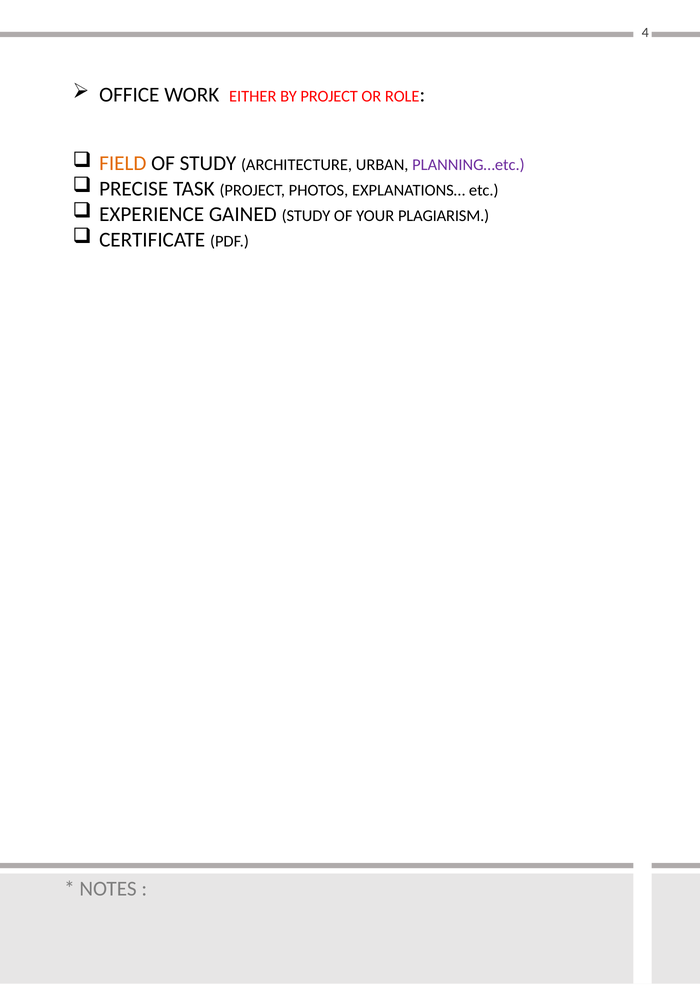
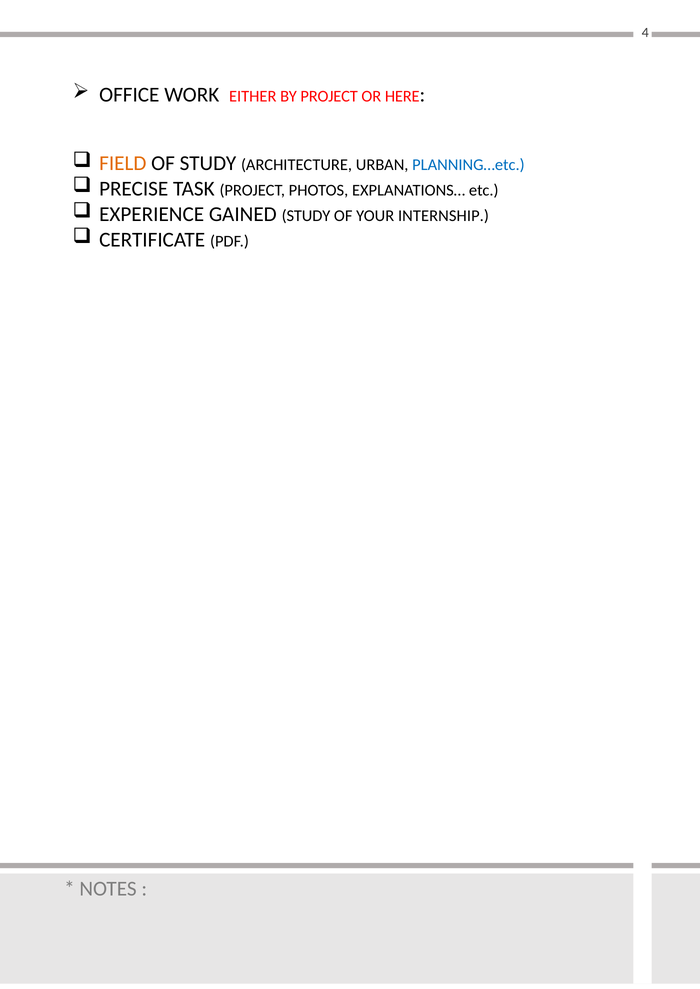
ROLE: ROLE -> HERE
PLANNING…etc colour: purple -> blue
PLAGIARISM: PLAGIARISM -> INTERNSHIP
